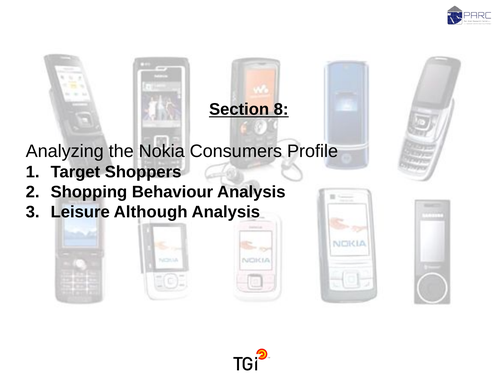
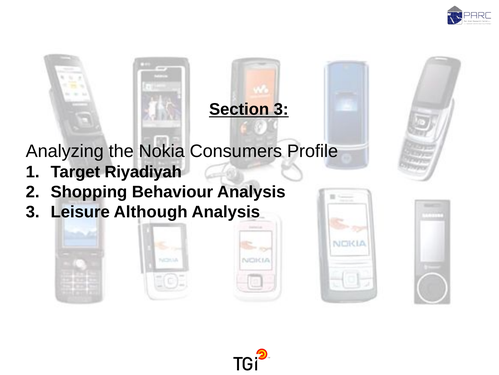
Section 8: 8 -> 3
Shoppers: Shoppers -> Riyadiyah
